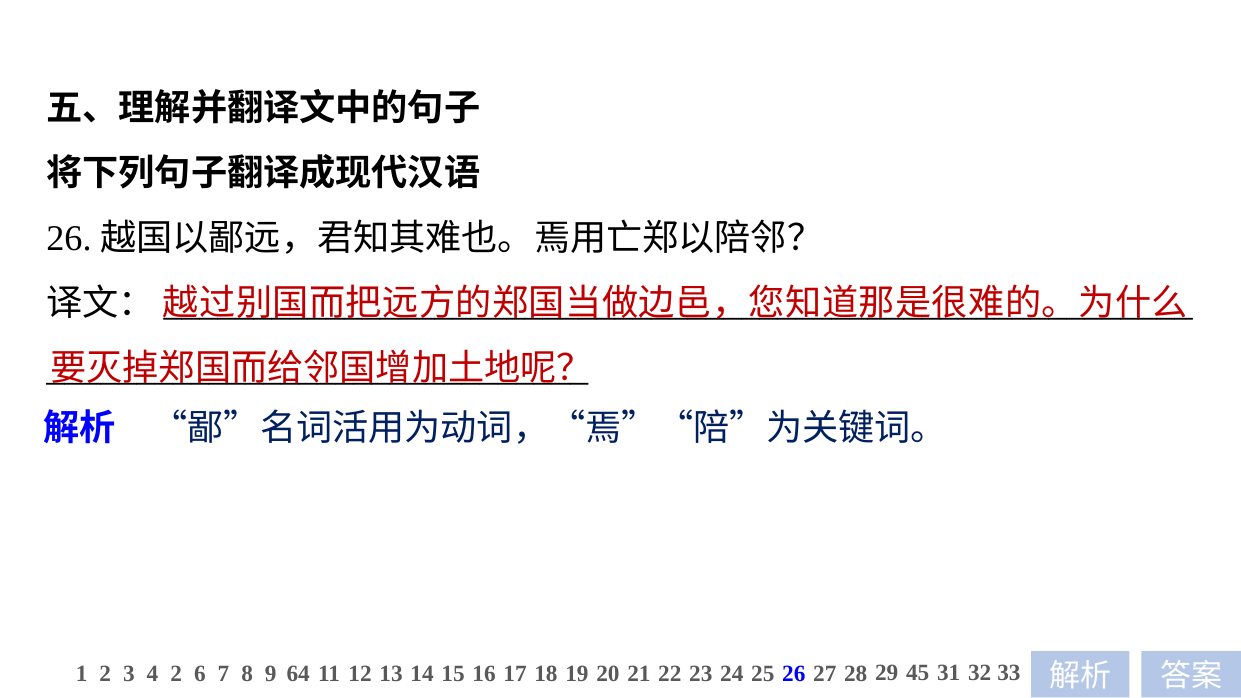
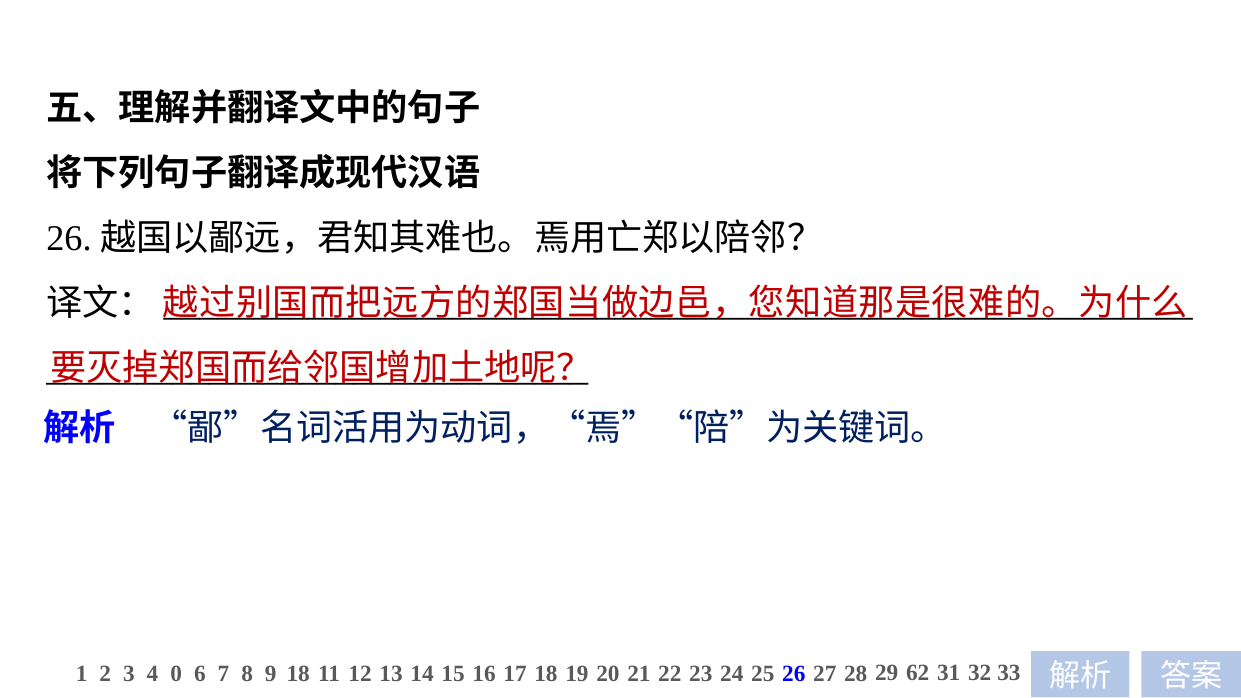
4 2: 2 -> 0
9 64: 64 -> 18
45: 45 -> 62
